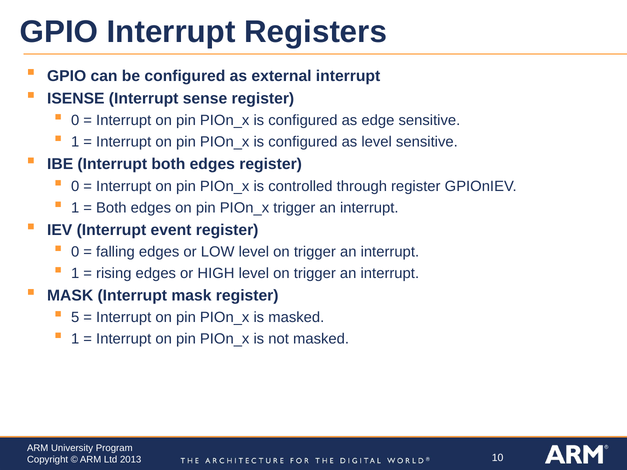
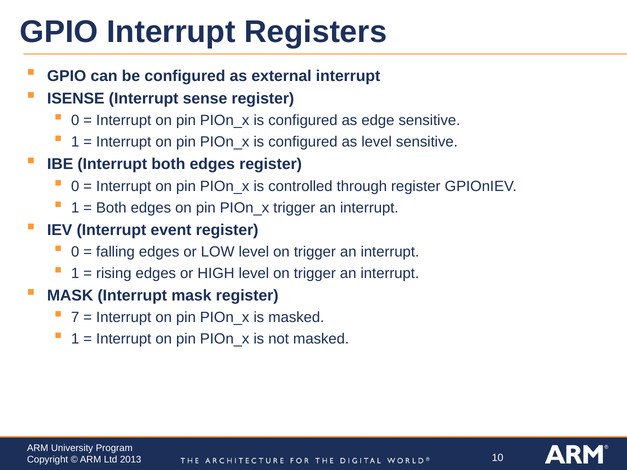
5: 5 -> 7
